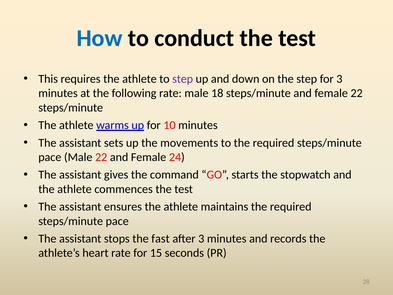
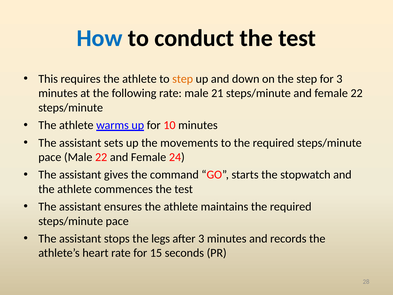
step at (183, 79) colour: purple -> orange
18: 18 -> 21
fast: fast -> legs
